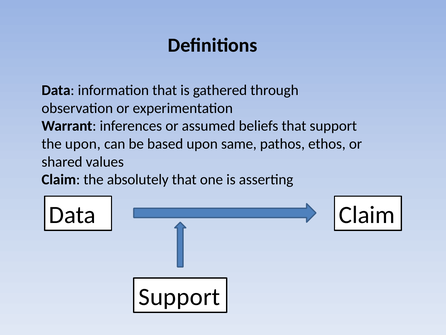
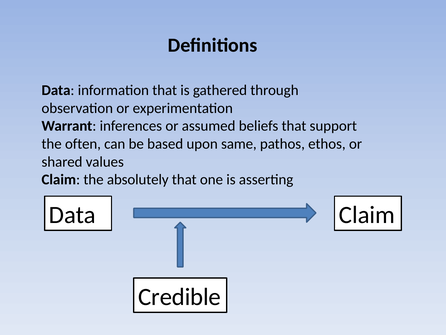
the upon: upon -> often
Support at (179, 296): Support -> Credible
